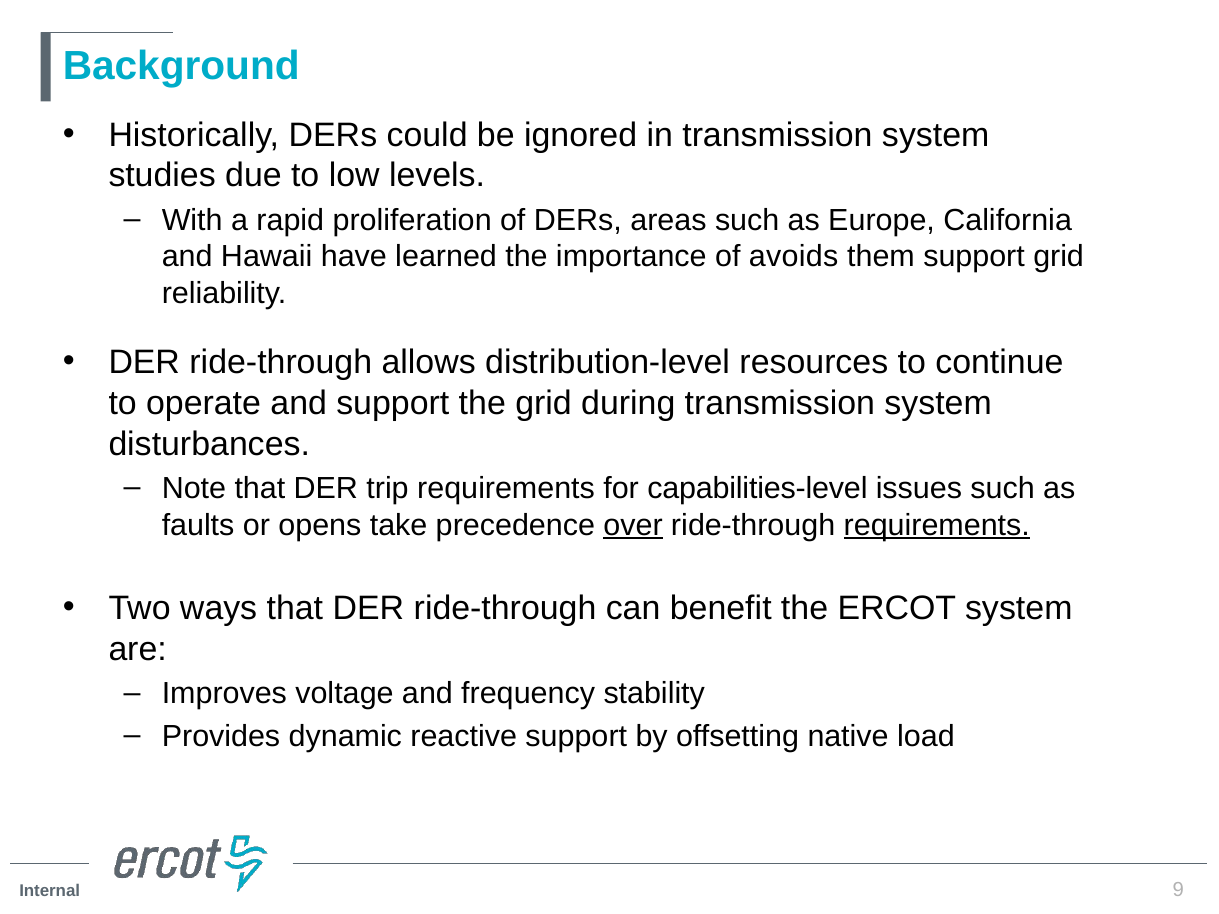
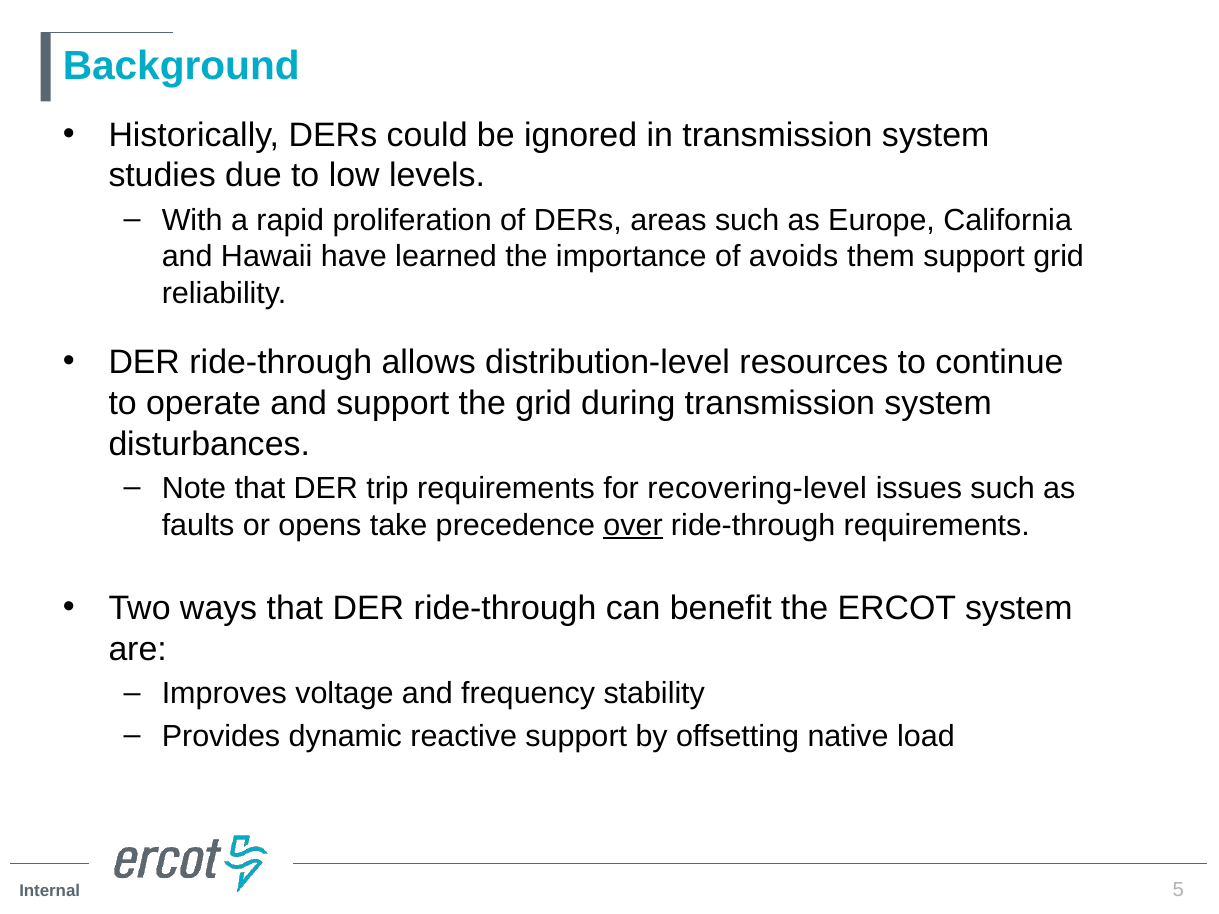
capabilities-level: capabilities-level -> recovering-level
requirements at (937, 525) underline: present -> none
9: 9 -> 5
